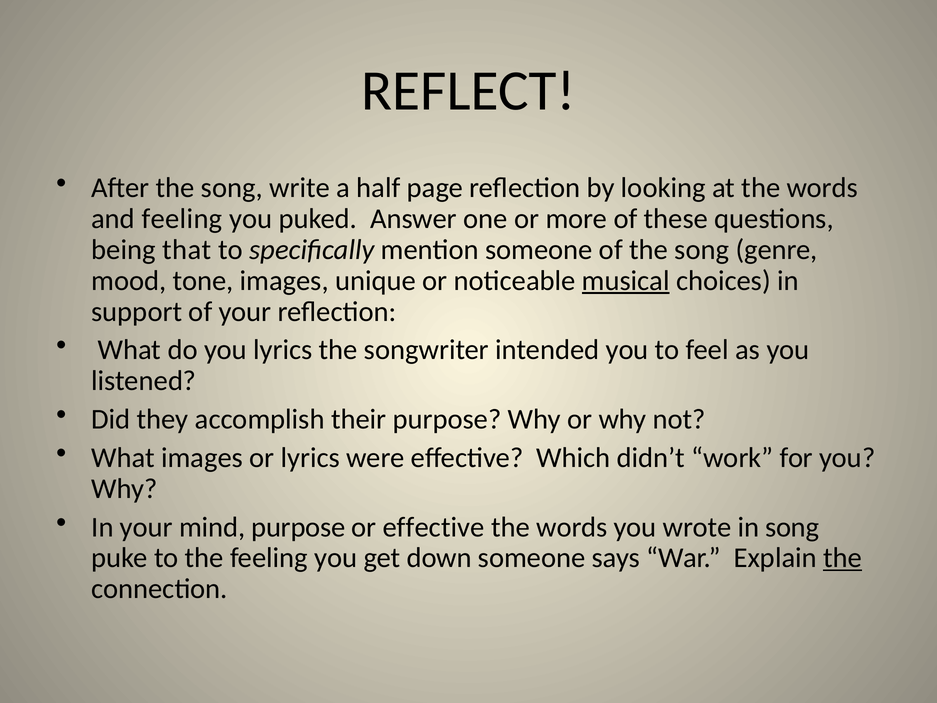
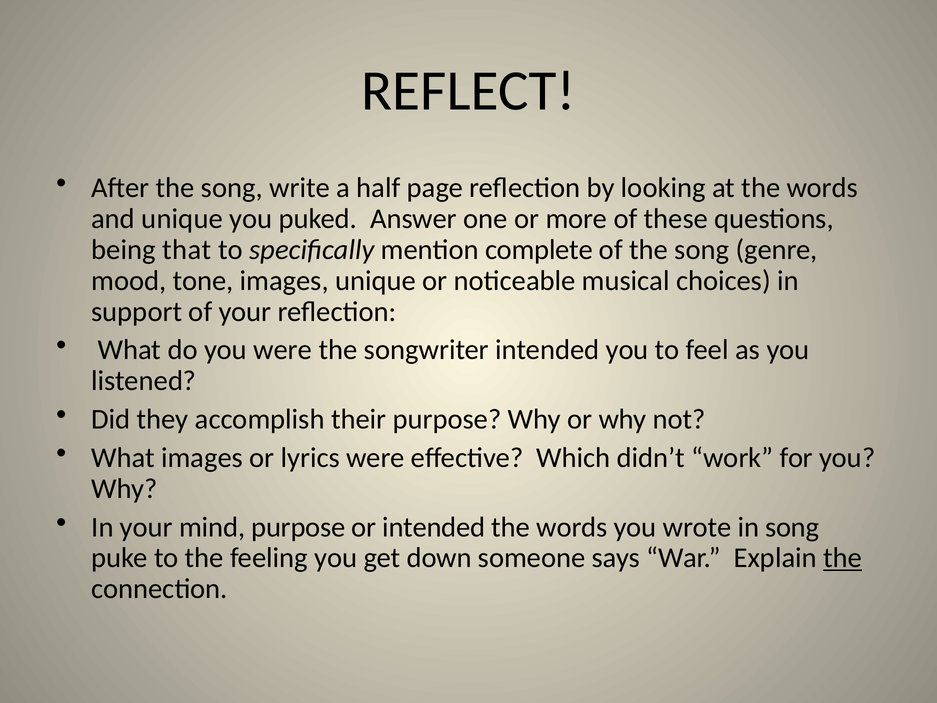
and feeling: feeling -> unique
mention someone: someone -> complete
musical underline: present -> none
you lyrics: lyrics -> were
or effective: effective -> intended
